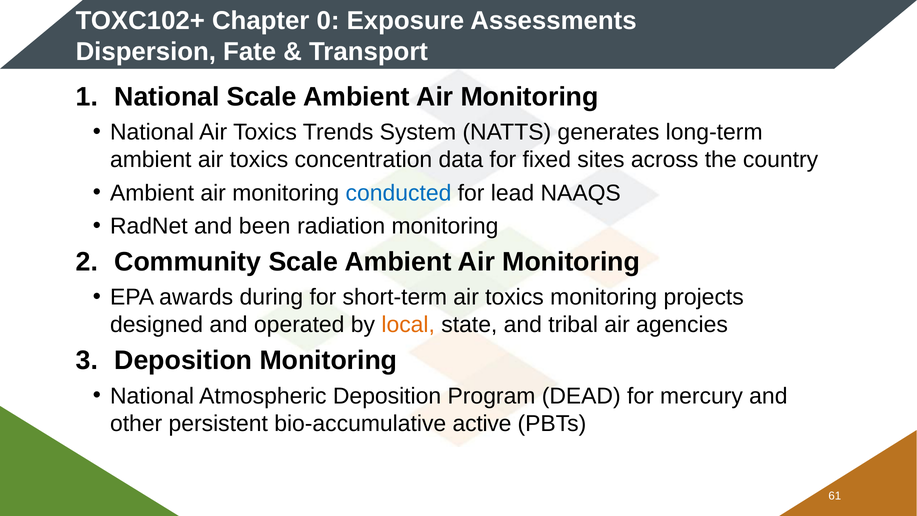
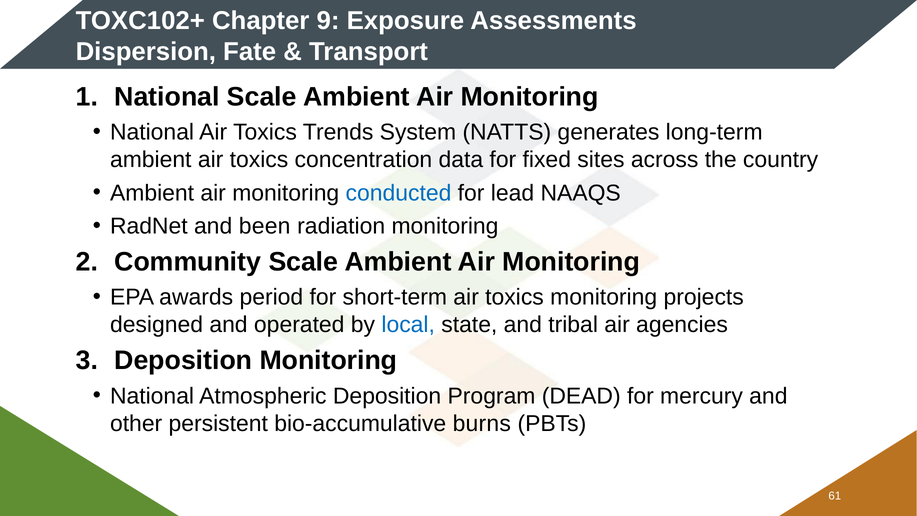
0: 0 -> 9
during: during -> period
local colour: orange -> blue
active: active -> burns
